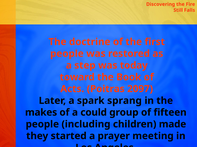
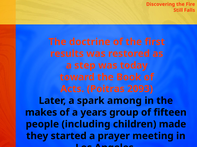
people at (67, 54): people -> results
2097: 2097 -> 2093
sprang: sprang -> among
could: could -> years
